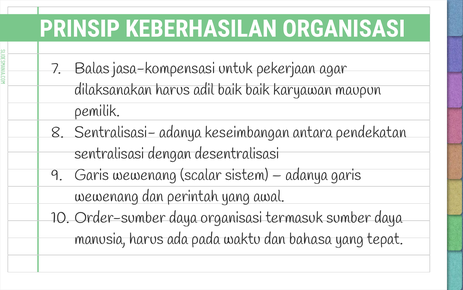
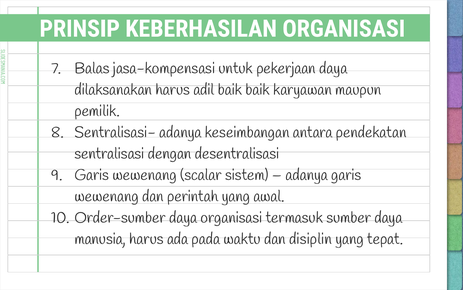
pekerjaan agar: agar -> daya
bahasa: bahasa -> disiplin
